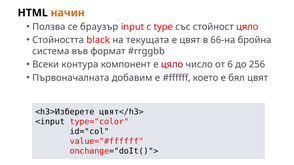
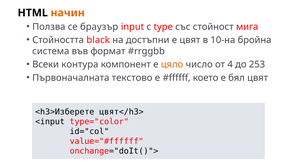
стойност цяло: цяло -> мига
текущата: текущата -> достъпни
66-на: 66-на -> 10-на
цяло at (172, 65) colour: red -> orange
6: 6 -> 4
256: 256 -> 253
добавим: добавим -> текстово
